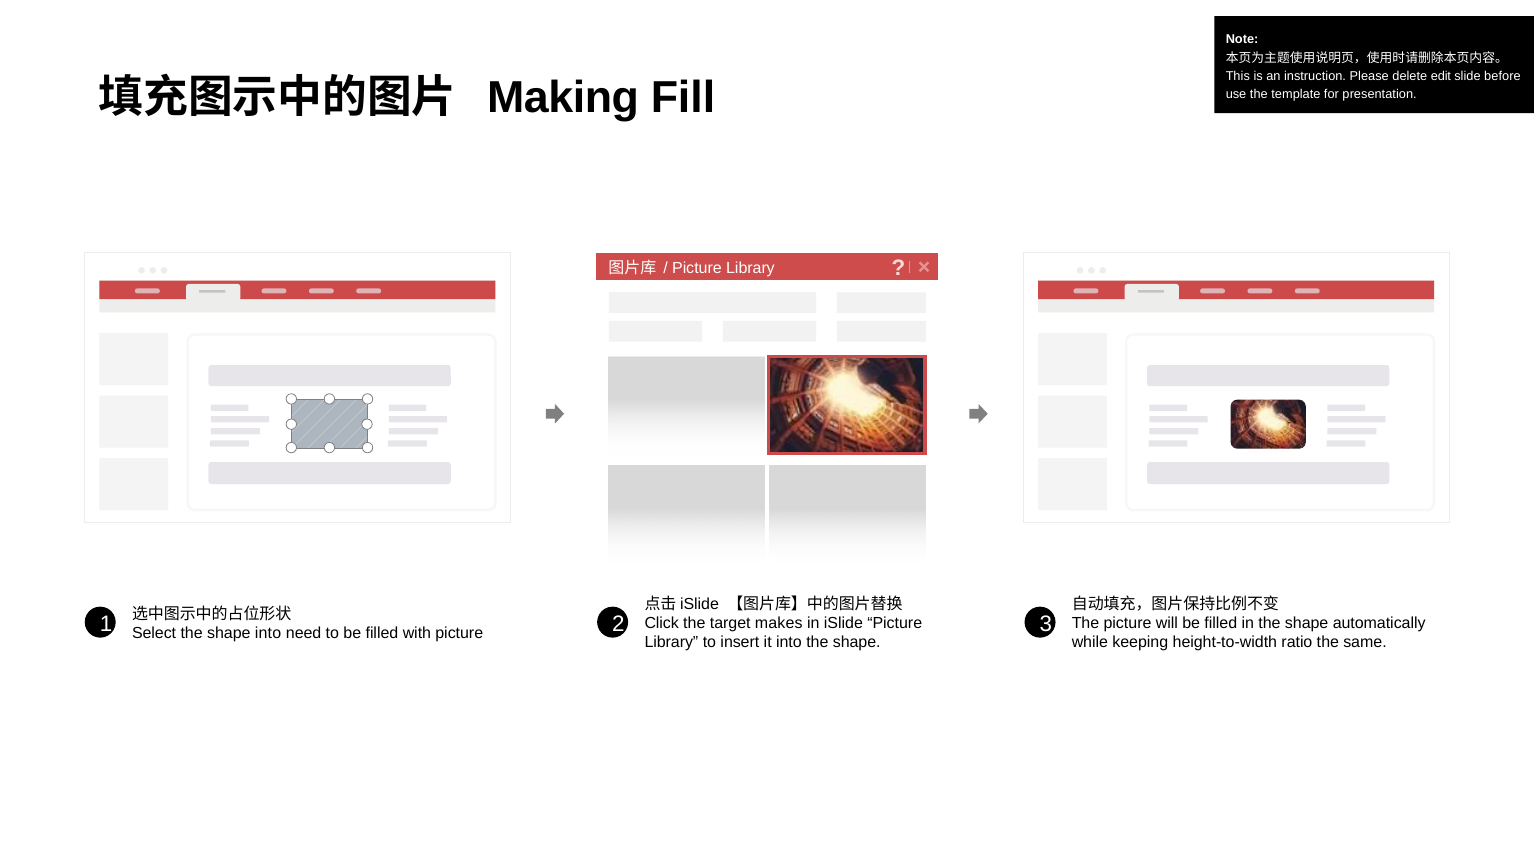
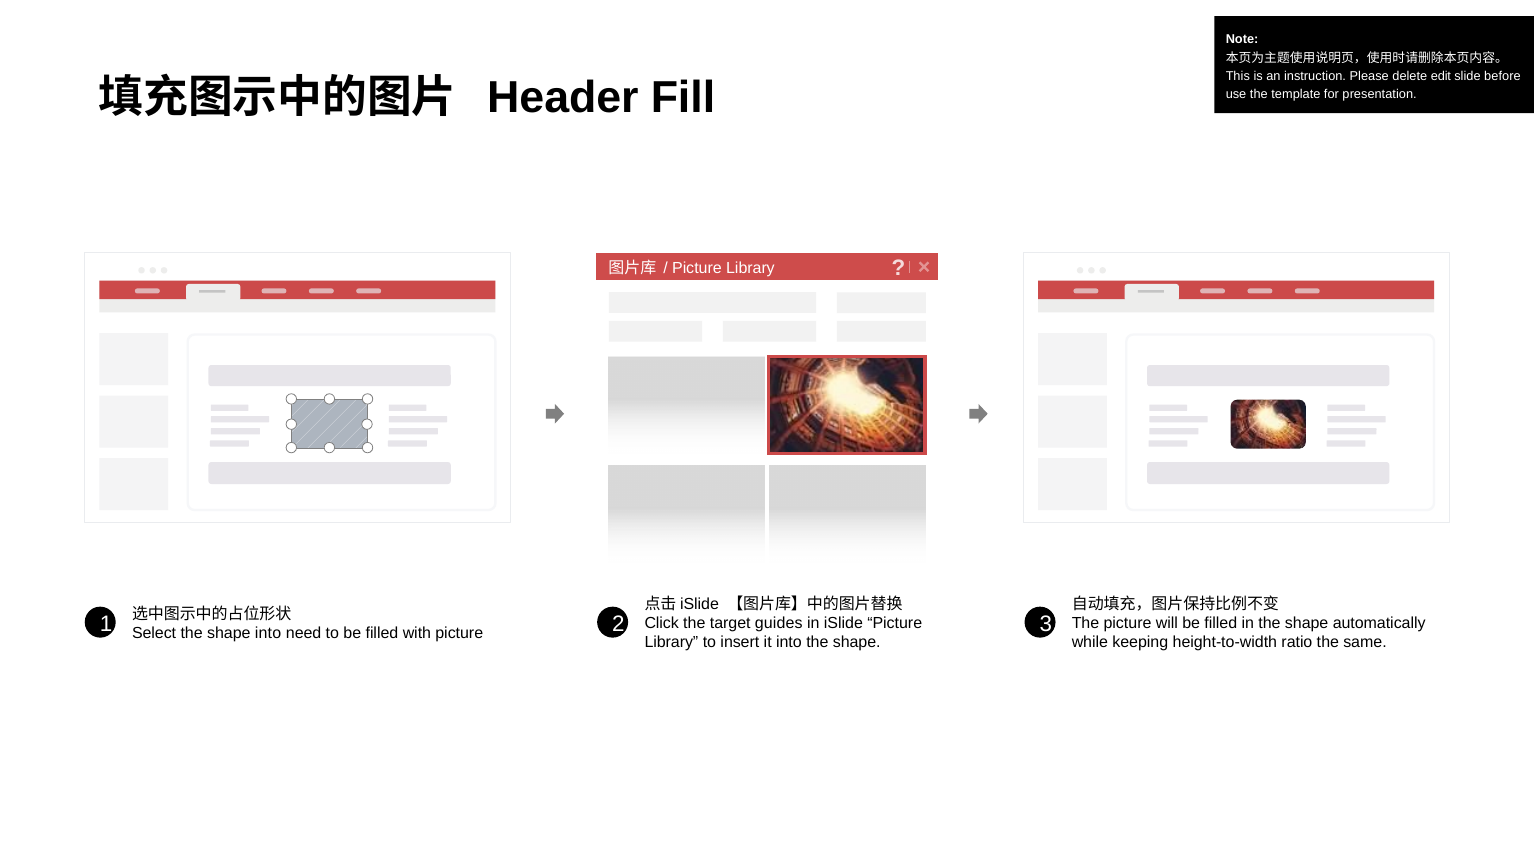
Making: Making -> Header
makes: makes -> guides
